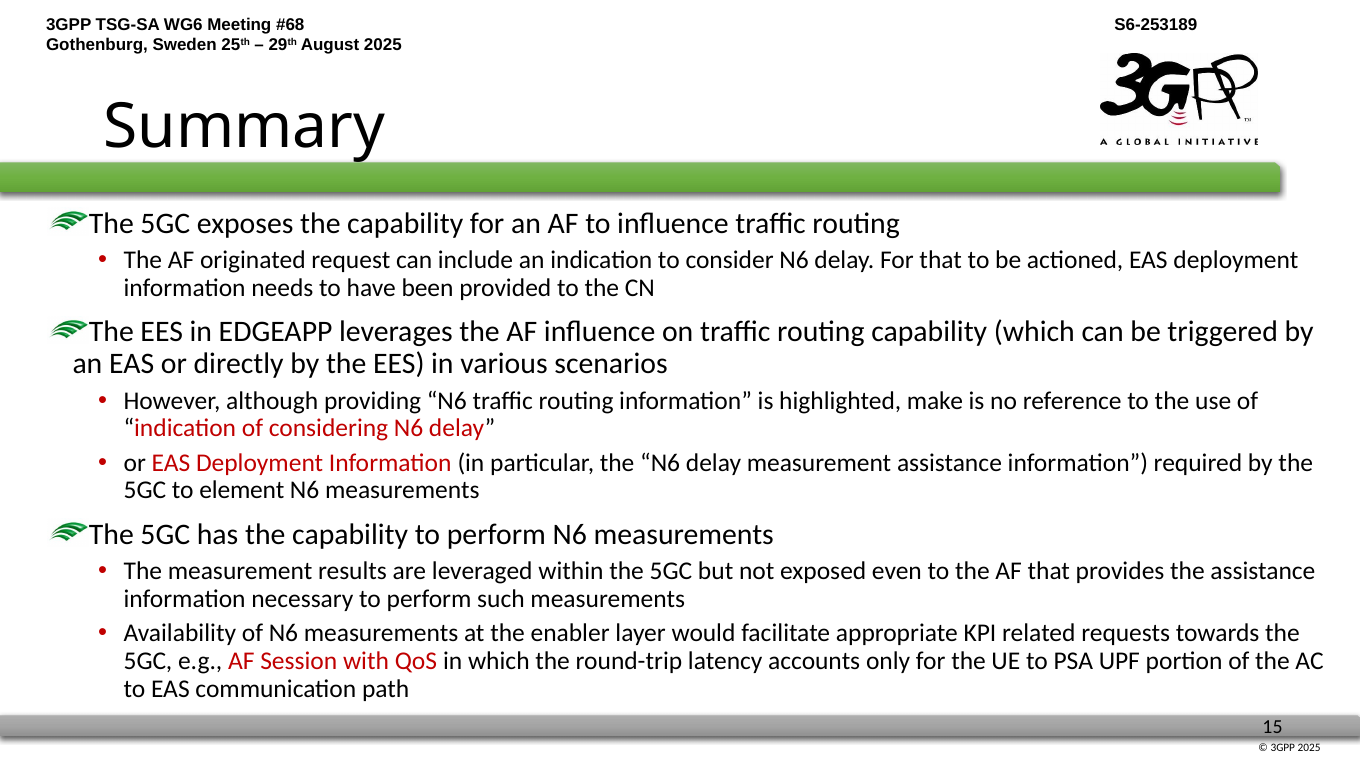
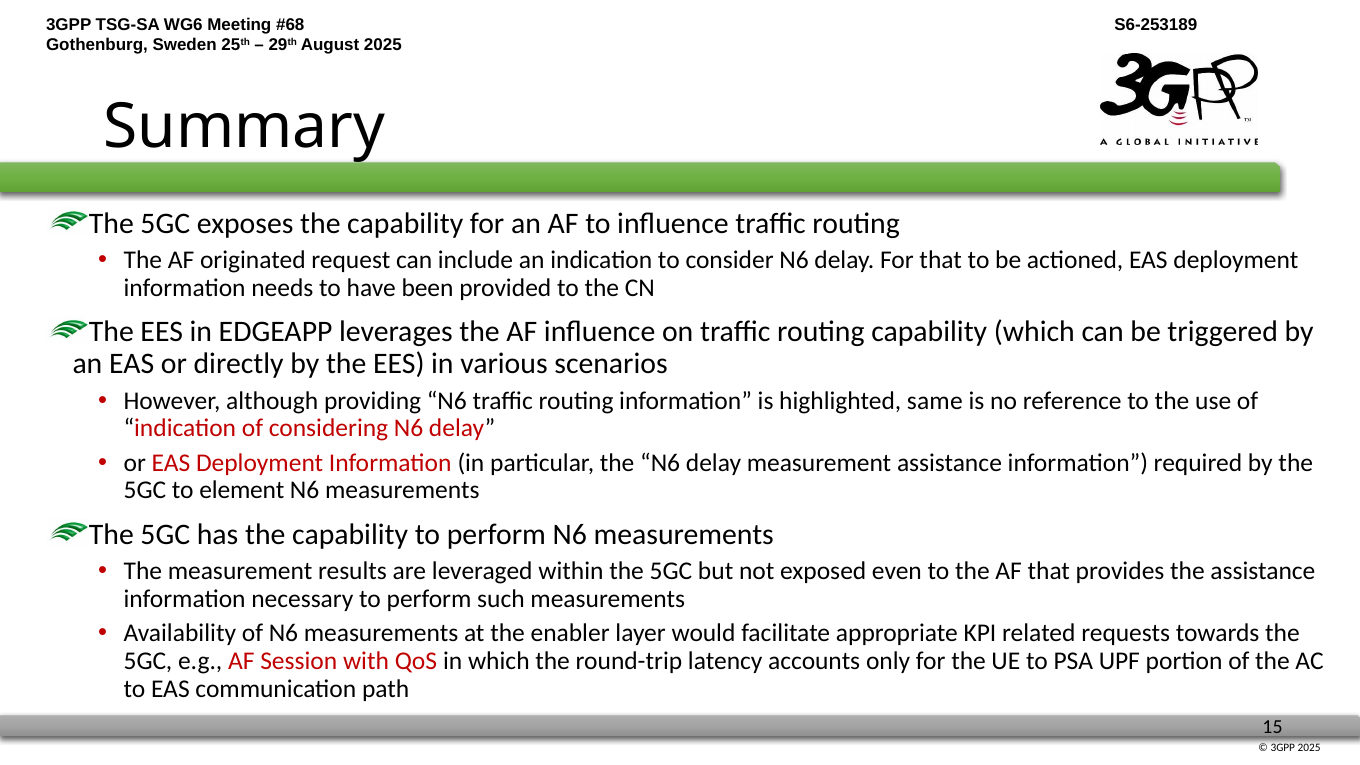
make: make -> same
